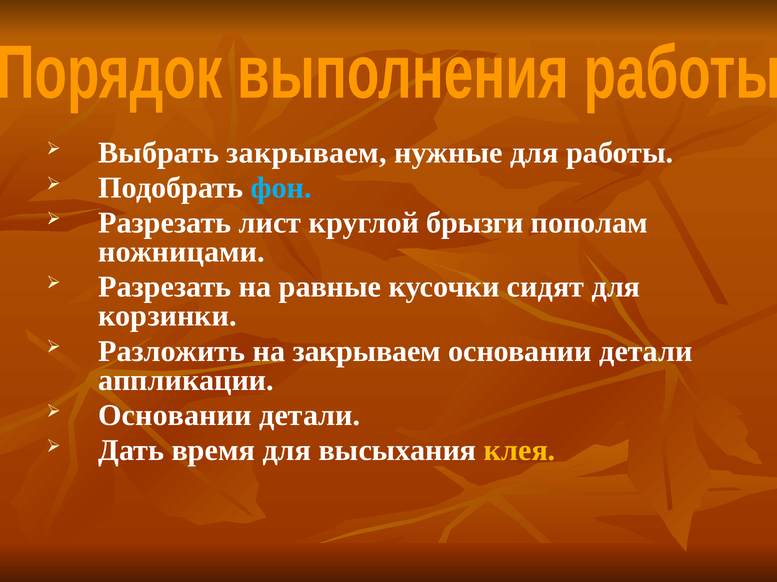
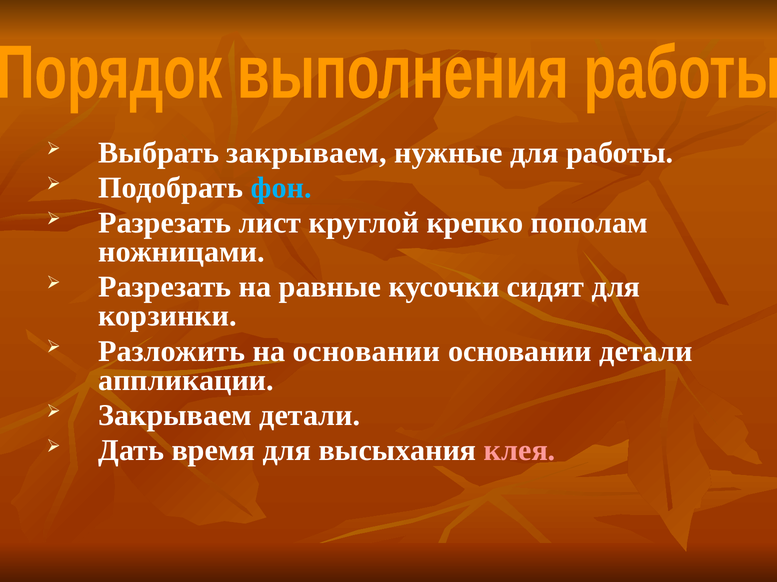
брызги: брызги -> крепко
на закрываем: закрываем -> основании
Основании at (175, 416): Основании -> Закрываем
клея colour: yellow -> pink
